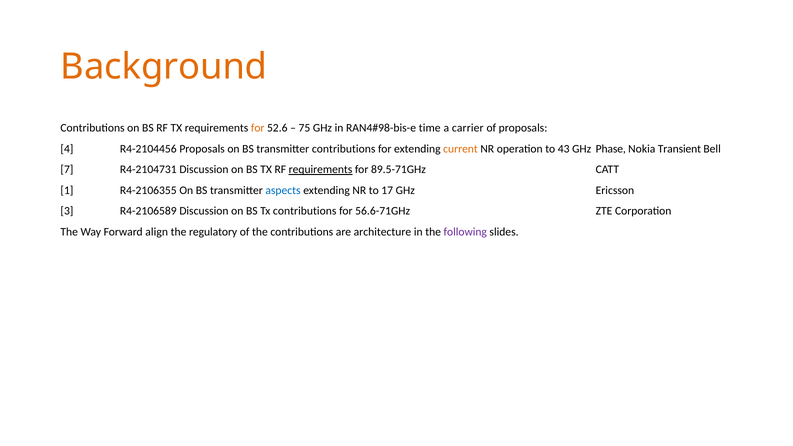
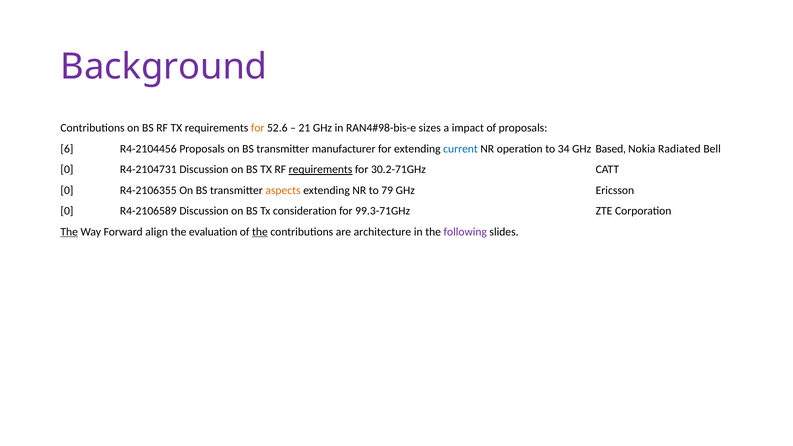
Background colour: orange -> purple
75: 75 -> 21
time: time -> sizes
carrier: carrier -> impact
4: 4 -> 6
transmitter contributions: contributions -> manufacturer
current colour: orange -> blue
43: 43 -> 34
Phase: Phase -> Based
Transient: Transient -> Radiated
7 at (67, 170): 7 -> 0
89.5-71GHz: 89.5-71GHz -> 30.2-71GHz
1 at (67, 190): 1 -> 0
aspects colour: blue -> orange
17: 17 -> 79
3 at (67, 211): 3 -> 0
Tx contributions: contributions -> consideration
56.6-71GHz: 56.6-71GHz -> 99.3-71GHz
The at (69, 232) underline: none -> present
regulatory: regulatory -> evaluation
the at (260, 232) underline: none -> present
